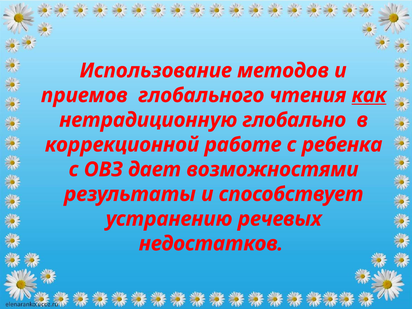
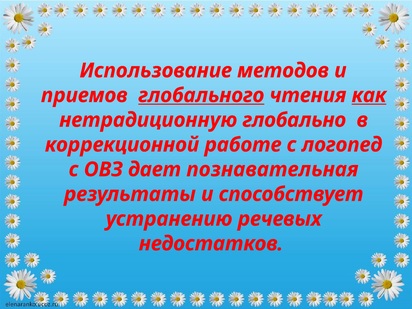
глобального underline: none -> present
ребенка: ребенка -> логопед
возможностями: возможностями -> познавательная
